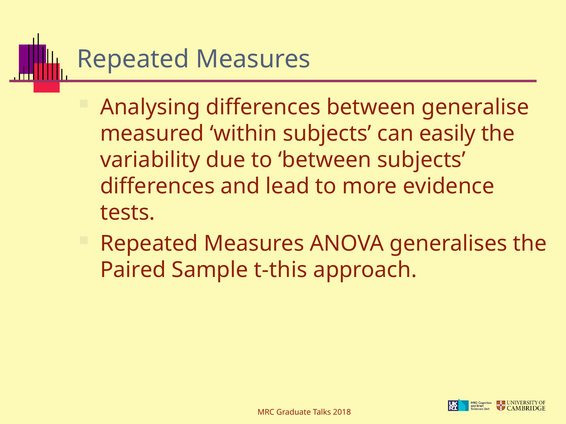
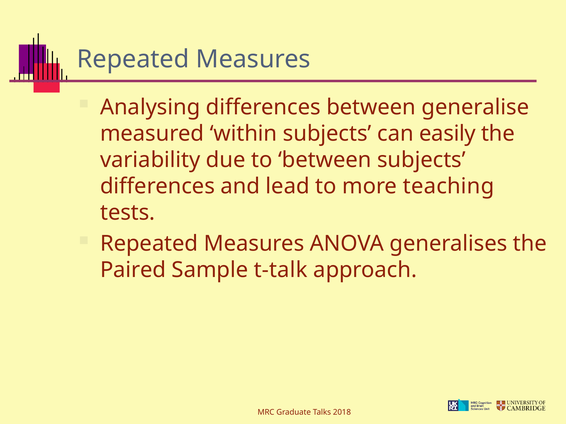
evidence: evidence -> teaching
t-this: t-this -> t-talk
